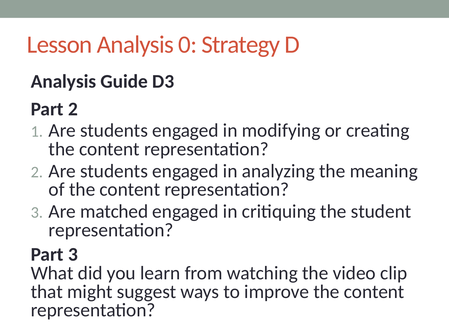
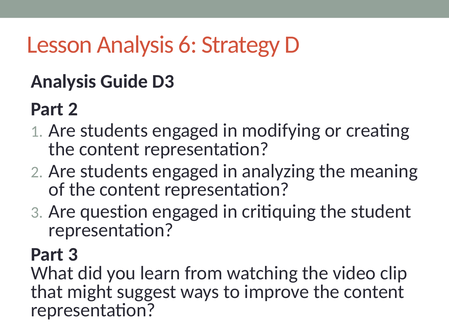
0: 0 -> 6
matched: matched -> question
